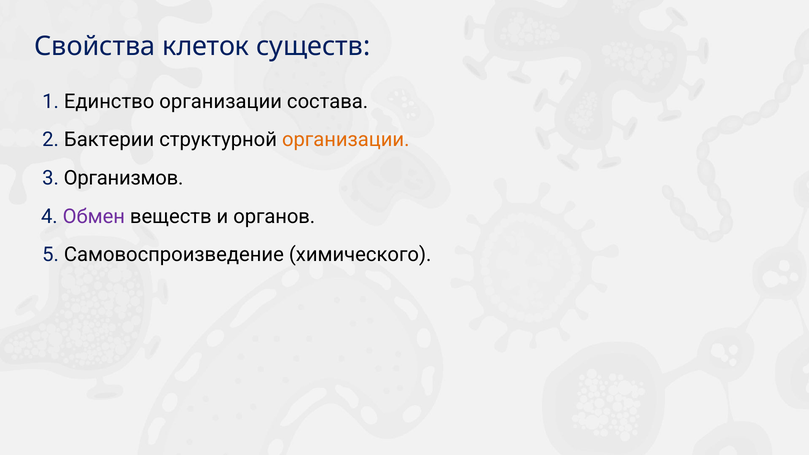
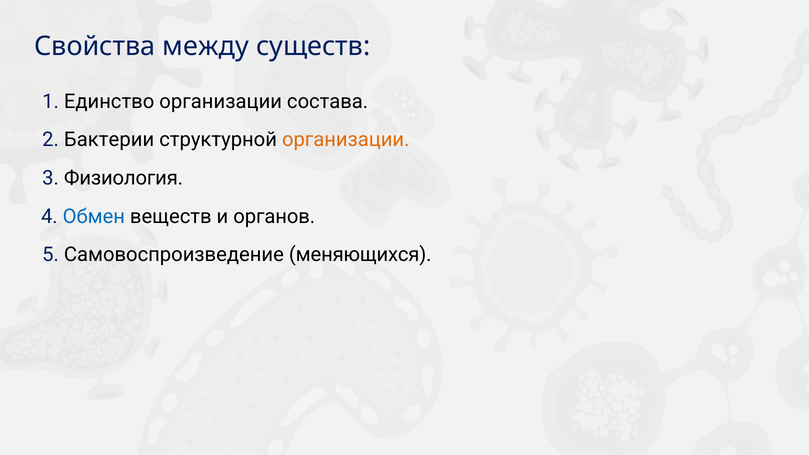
клеток: клеток -> между
Организмов: Организмов -> Физиология
Обмен colour: purple -> blue
химического: химического -> меняющихся
